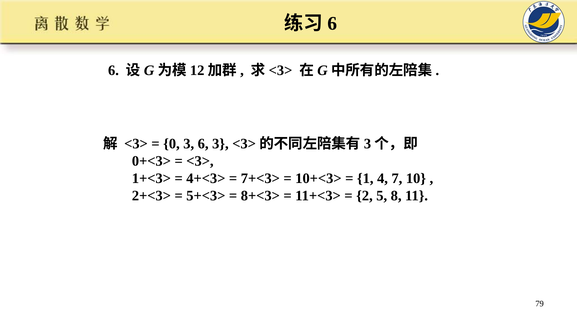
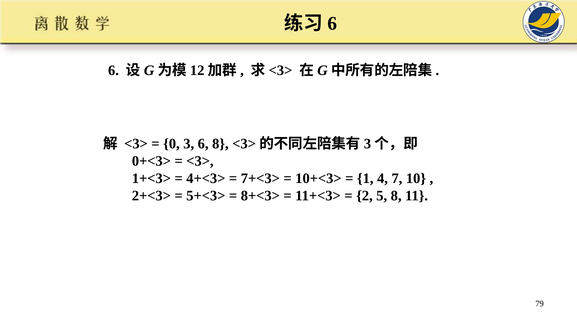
6 3: 3 -> 8
